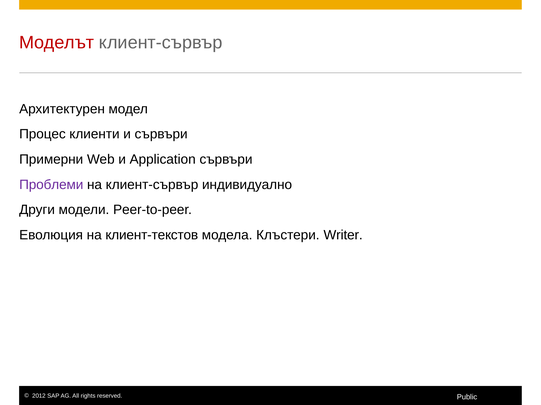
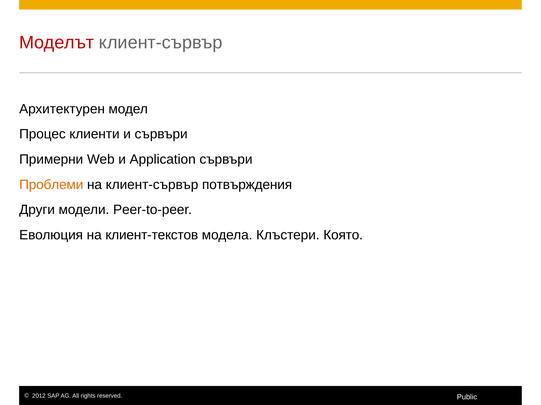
Проблеми colour: purple -> orange
индивидуално: индивидуално -> потвърждения
Writer: Writer -> Която
